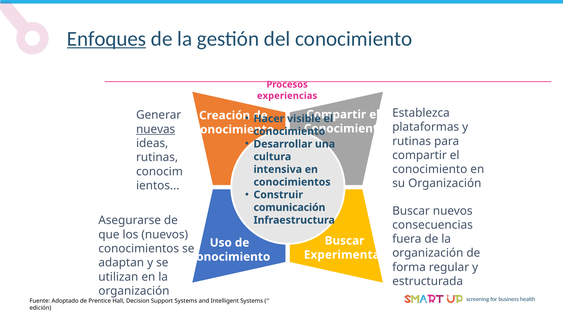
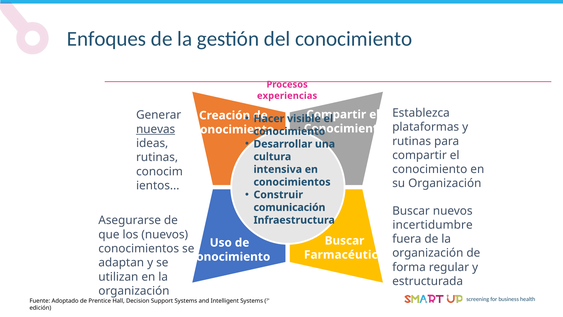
Enfoques underline: present -> none
consecuencias: consecuencias -> incertidumbre
Experimentar: Experimentar -> Farmacéutico
